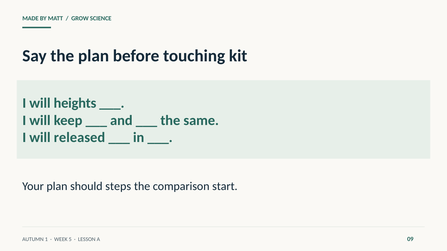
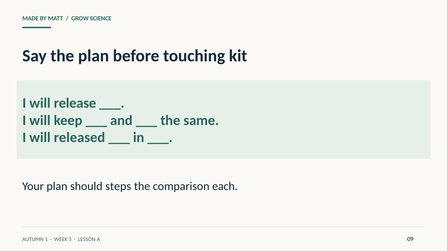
heights: heights -> release
start: start -> each
